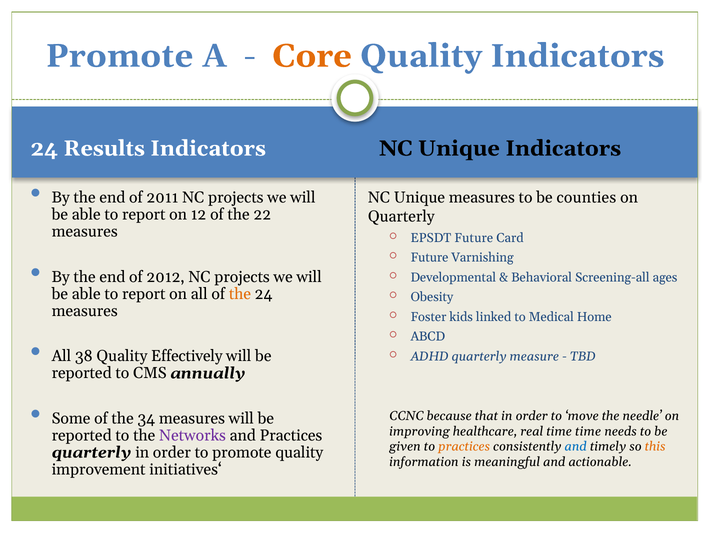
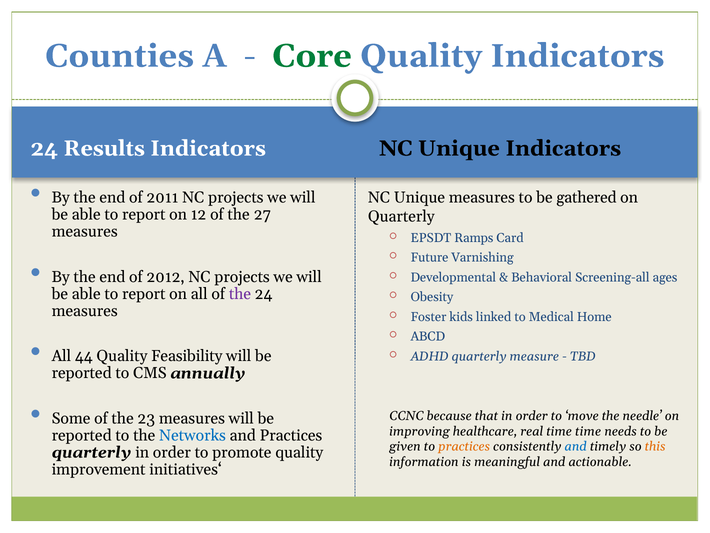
Promote at (119, 56): Promote -> Counties
Core colour: orange -> green
counties: counties -> gathered
22: 22 -> 27
EPSDT Future: Future -> Ramps
the at (240, 294) colour: orange -> purple
38: 38 -> 44
Effectively: Effectively -> Feasibility
34: 34 -> 23
Networks colour: purple -> blue
